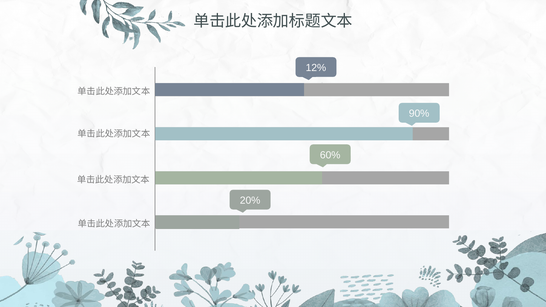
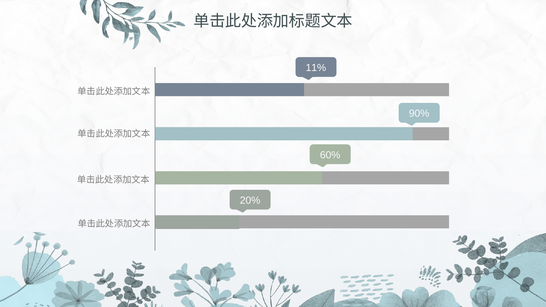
12%: 12% -> 11%
